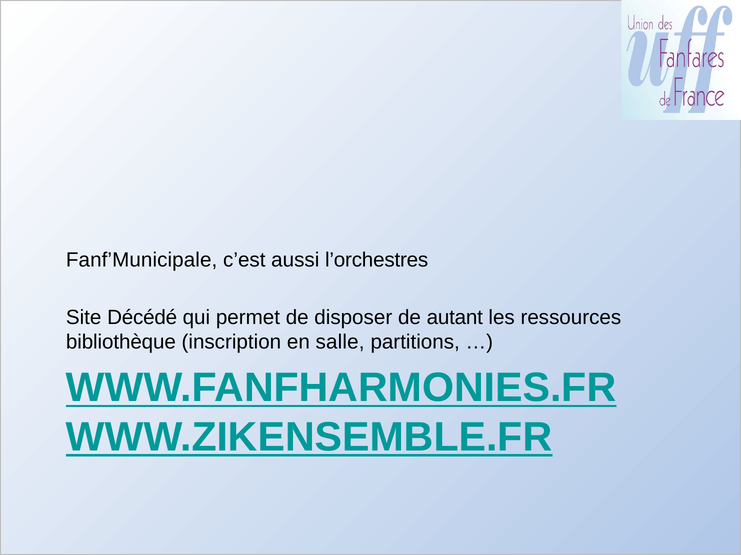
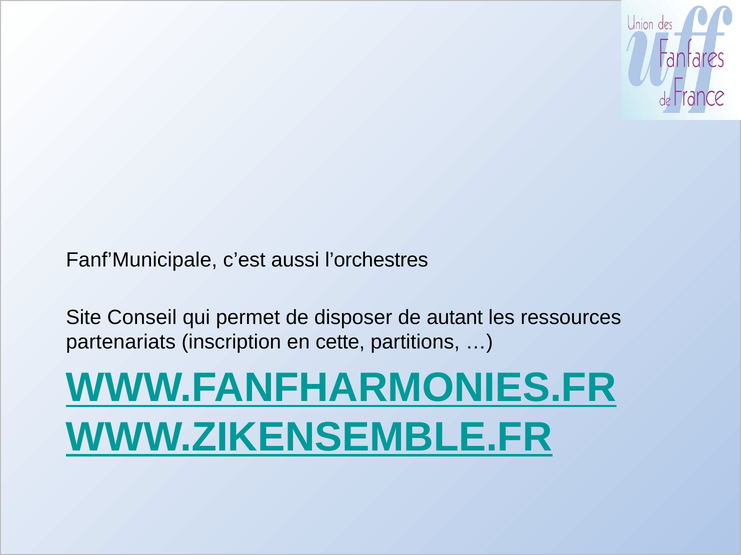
Décédé: Décédé -> Conseil
bibliothèque: bibliothèque -> partenariats
salle: salle -> cette
